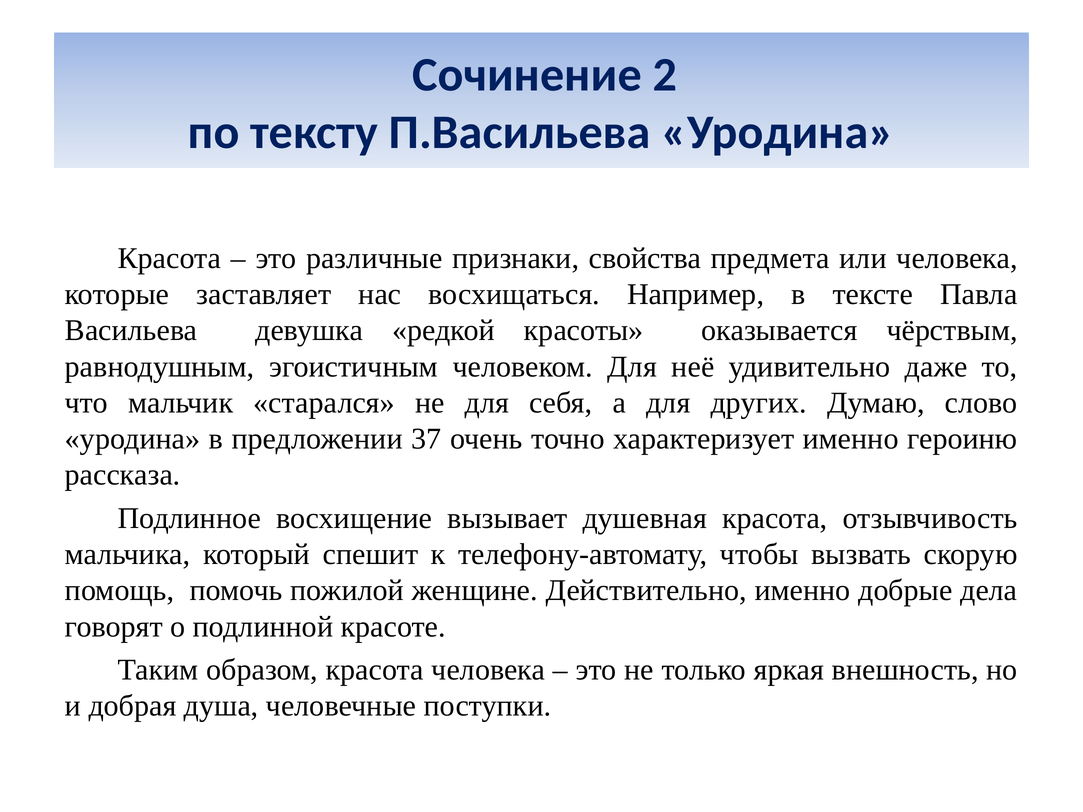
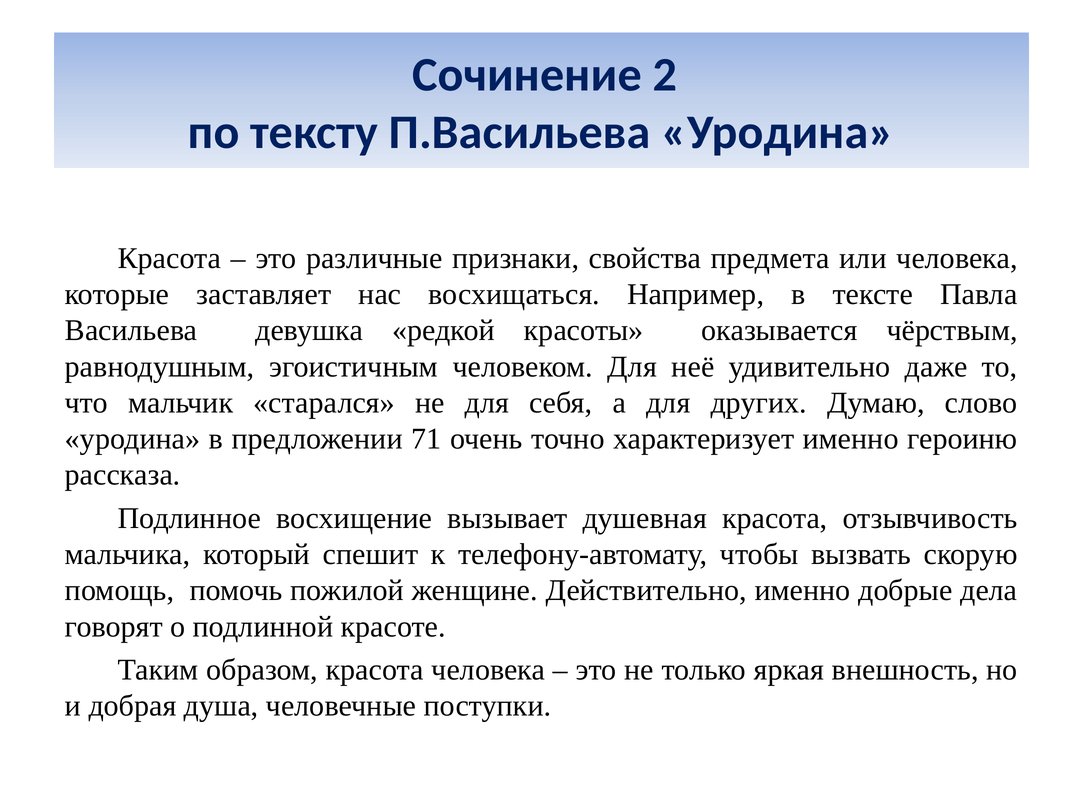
37: 37 -> 71
